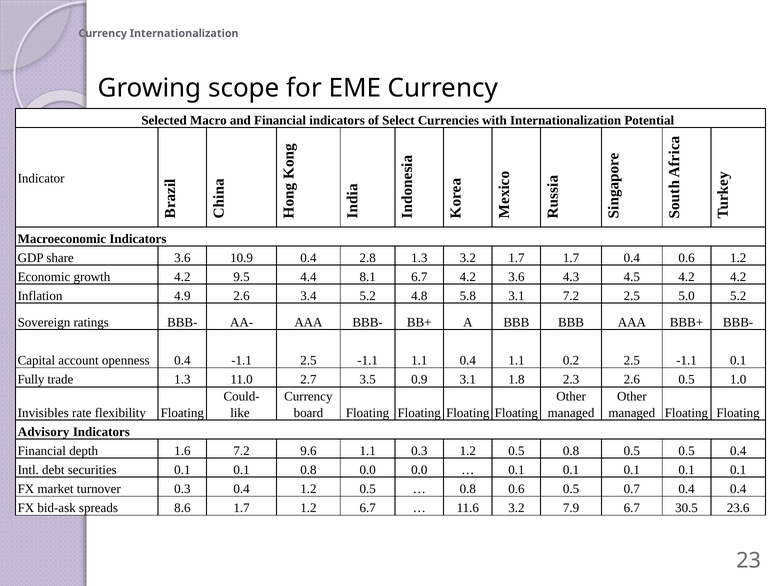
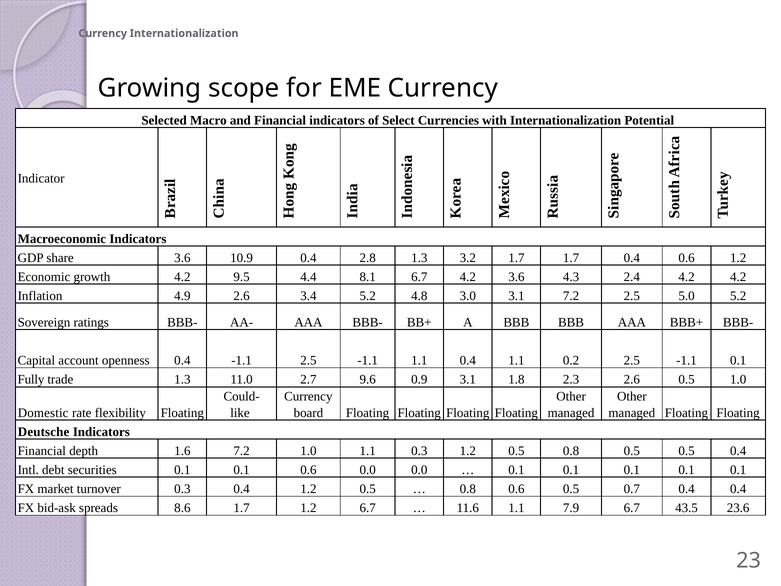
4.5: 4.5 -> 2.4
5.8: 5.8 -> 3.0
3.5: 3.5 -> 9.6
Invisibles: Invisibles -> Domestic
Advisory: Advisory -> Deutsche
7.2 9.6: 9.6 -> 1.0
0.1 0.8: 0.8 -> 0.6
11.6 3.2: 3.2 -> 1.1
30.5: 30.5 -> 43.5
